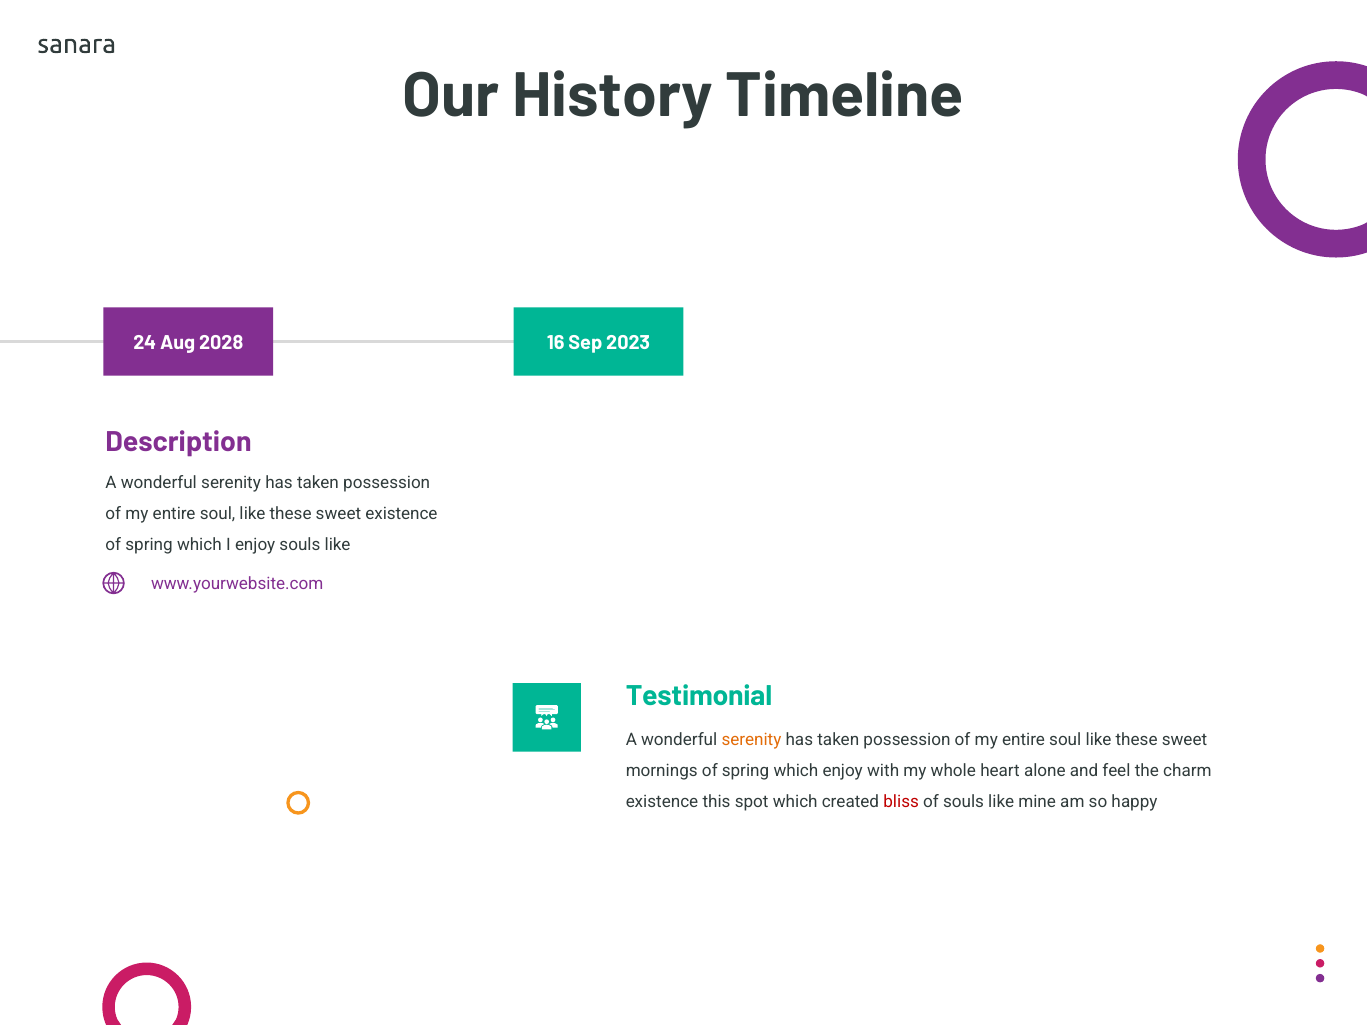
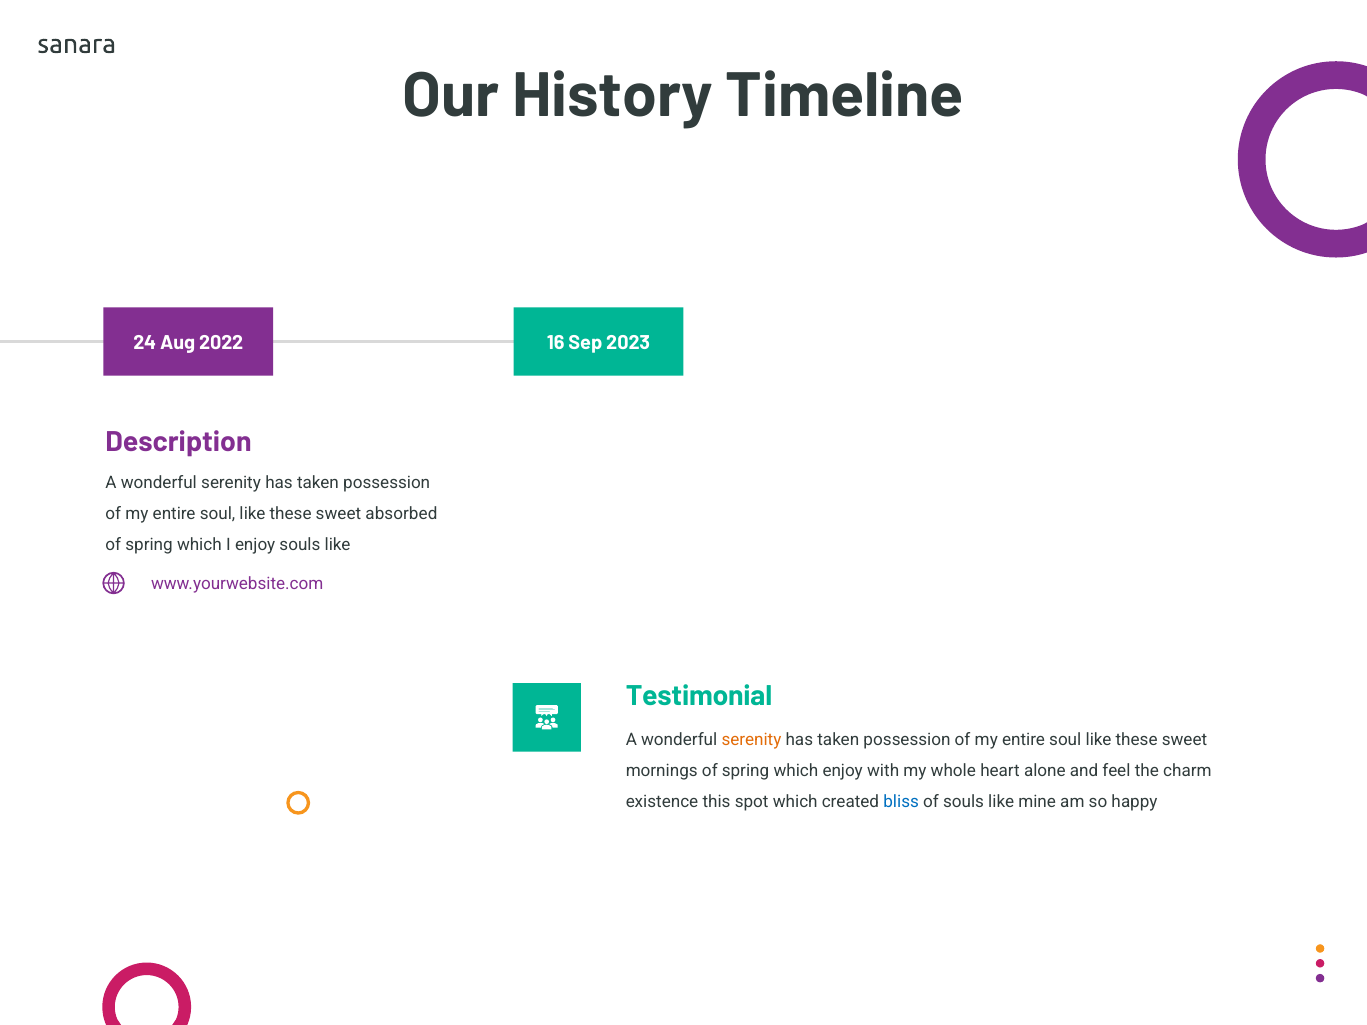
2028: 2028 -> 2022
sweet existence: existence -> absorbed
bliss colour: red -> blue
